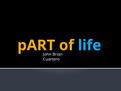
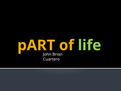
life colour: light blue -> light green
